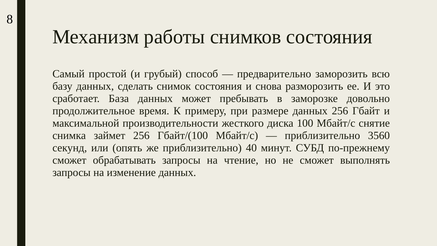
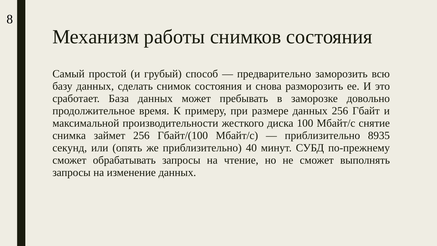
3560: 3560 -> 8935
